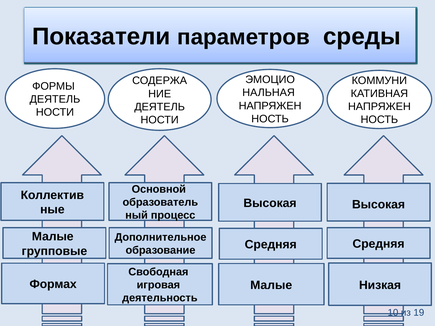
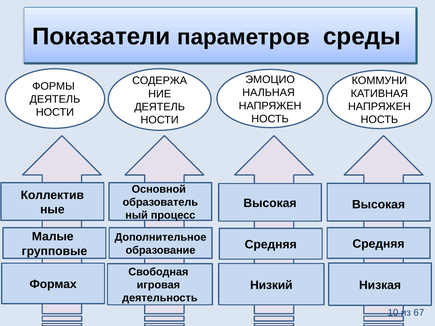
Малые at (271, 285): Малые -> Низкий
19: 19 -> 67
